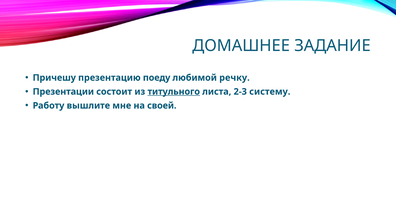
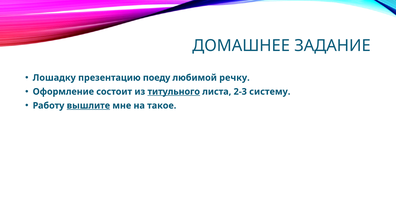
Причешу: Причешу -> Лошадку
Презентации: Презентации -> Оформление
вышлите underline: none -> present
своей: своей -> такое
